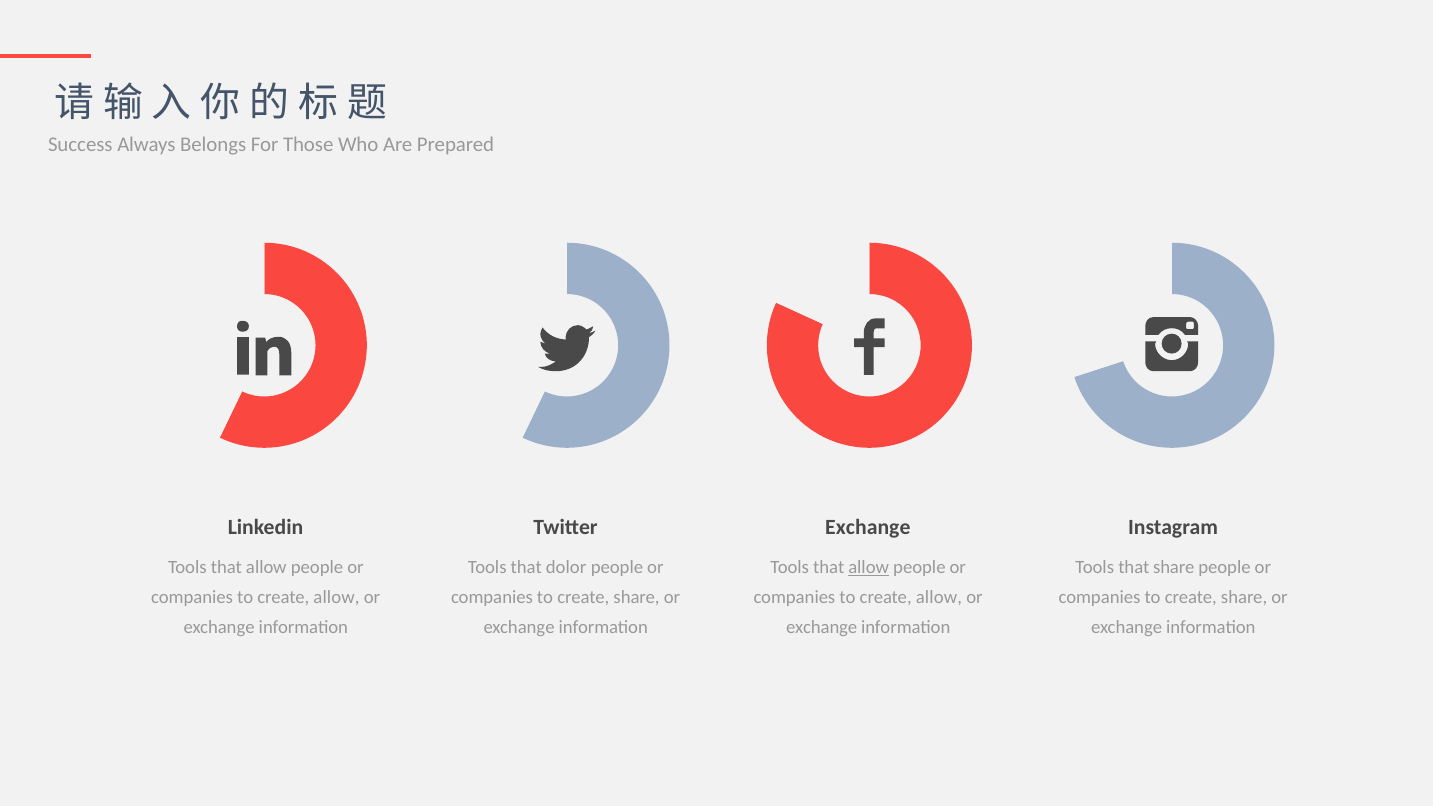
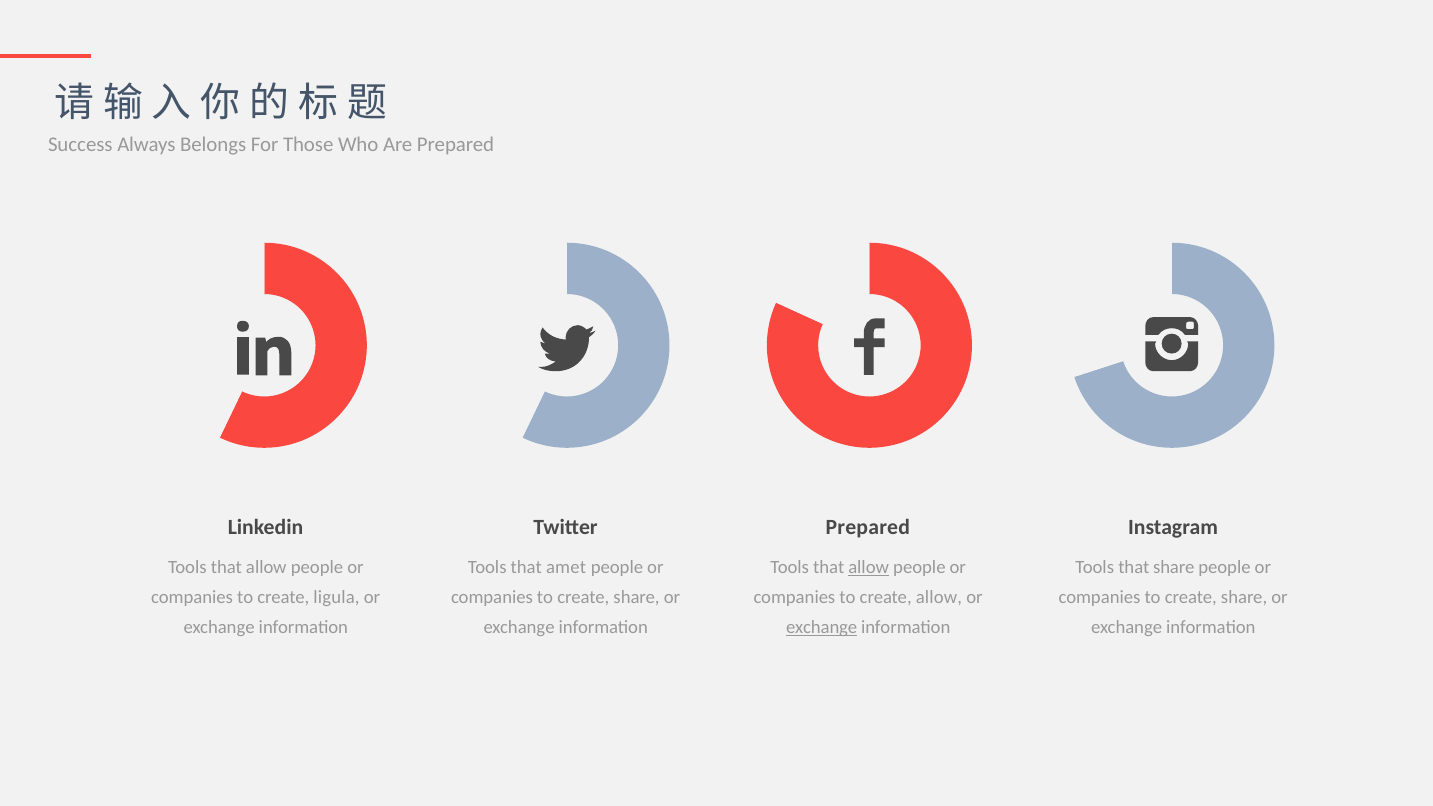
Exchange at (868, 528): Exchange -> Prepared
dolor: dolor -> amet
allow at (337, 598): allow -> ligula
exchange at (822, 628) underline: none -> present
